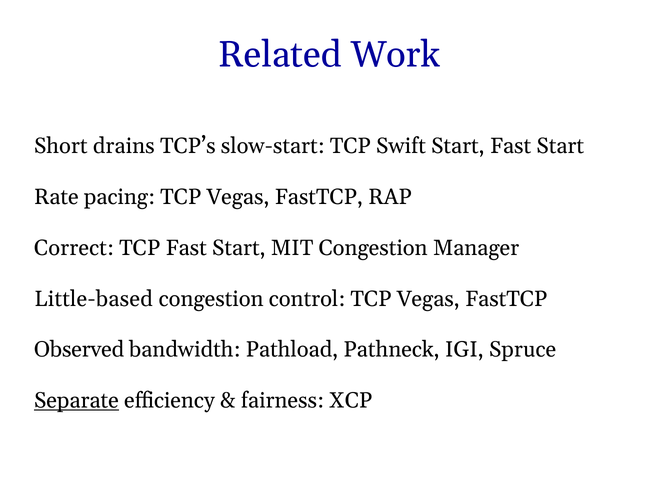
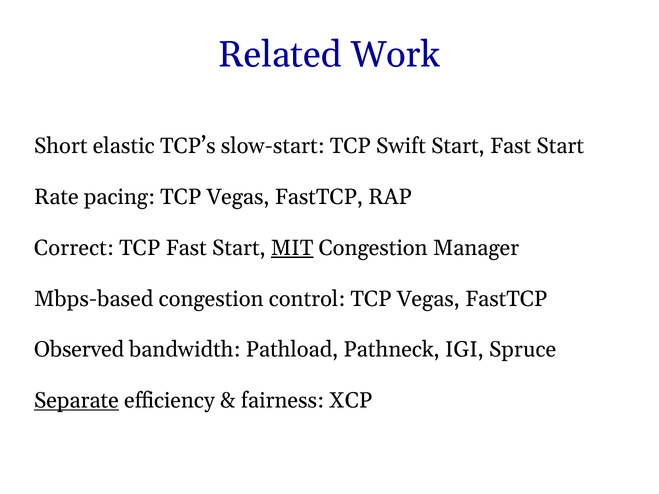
drains: drains -> elastic
MIT underline: none -> present
Little-based: Little-based -> Mbps-based
